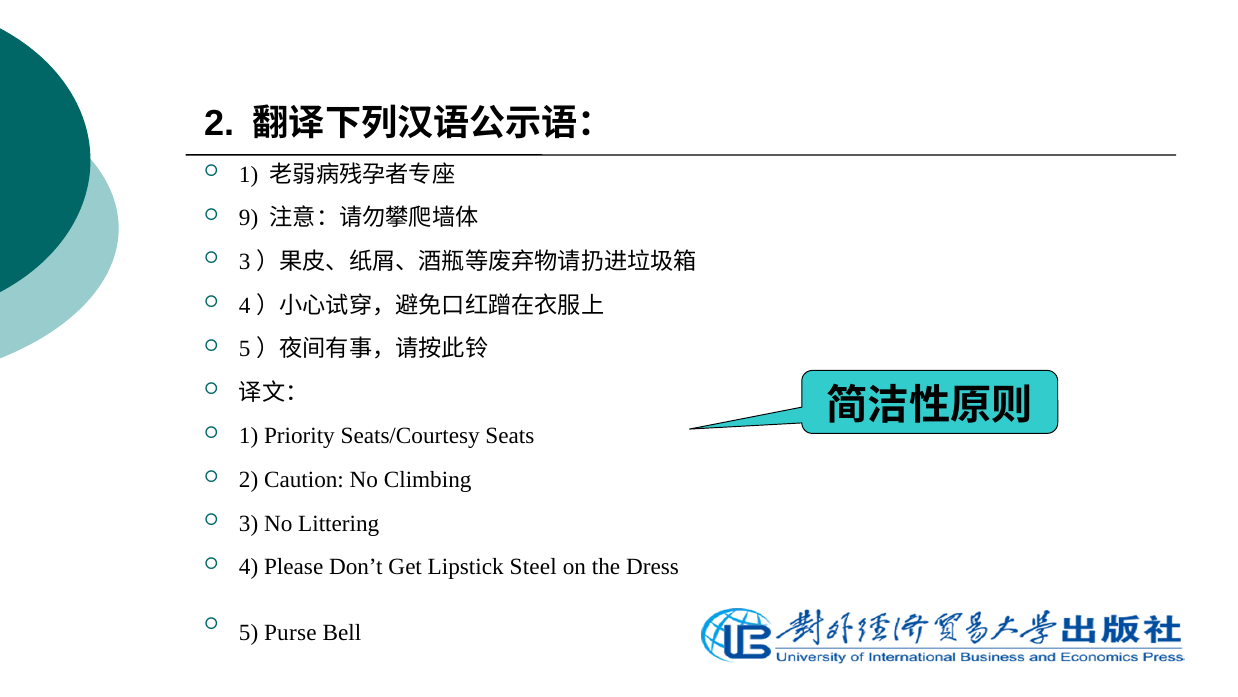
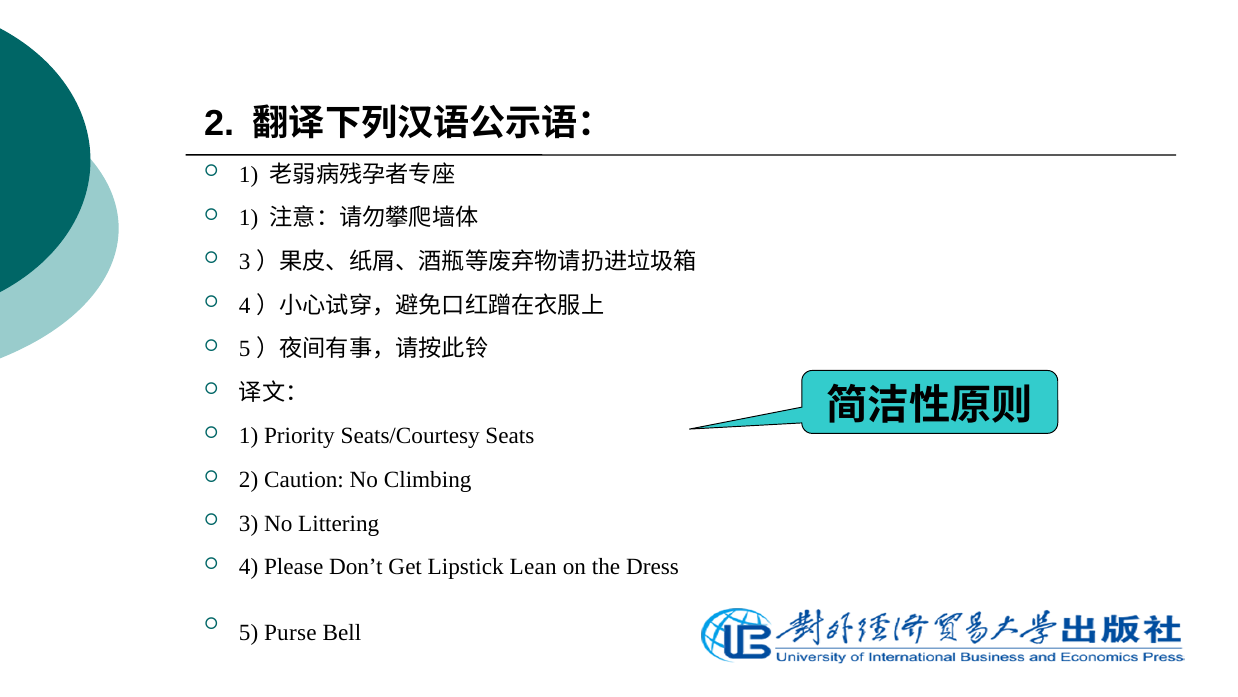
9 at (249, 218): 9 -> 1
Steel: Steel -> Lean
